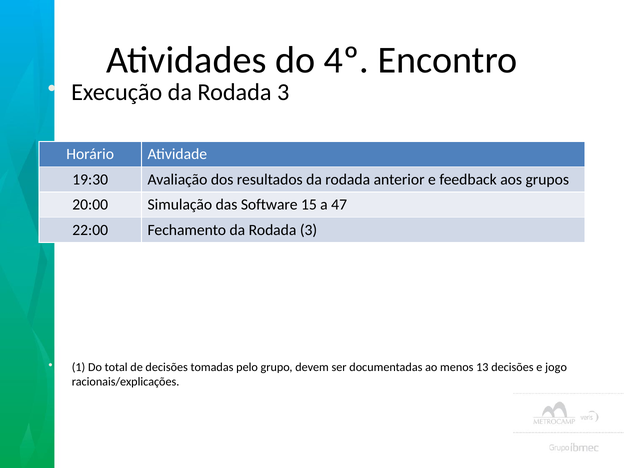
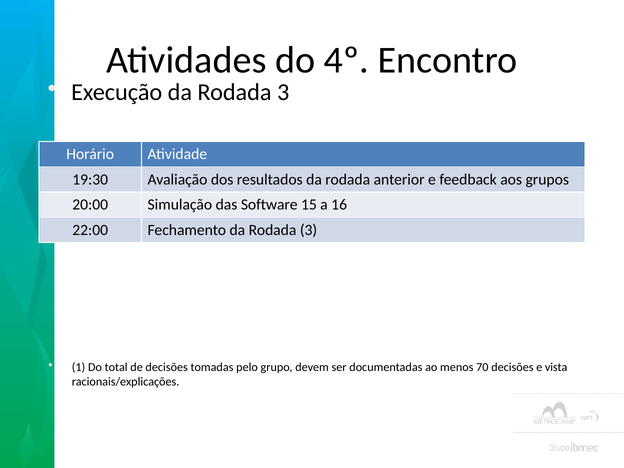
47: 47 -> 16
13: 13 -> 70
jogo: jogo -> vista
